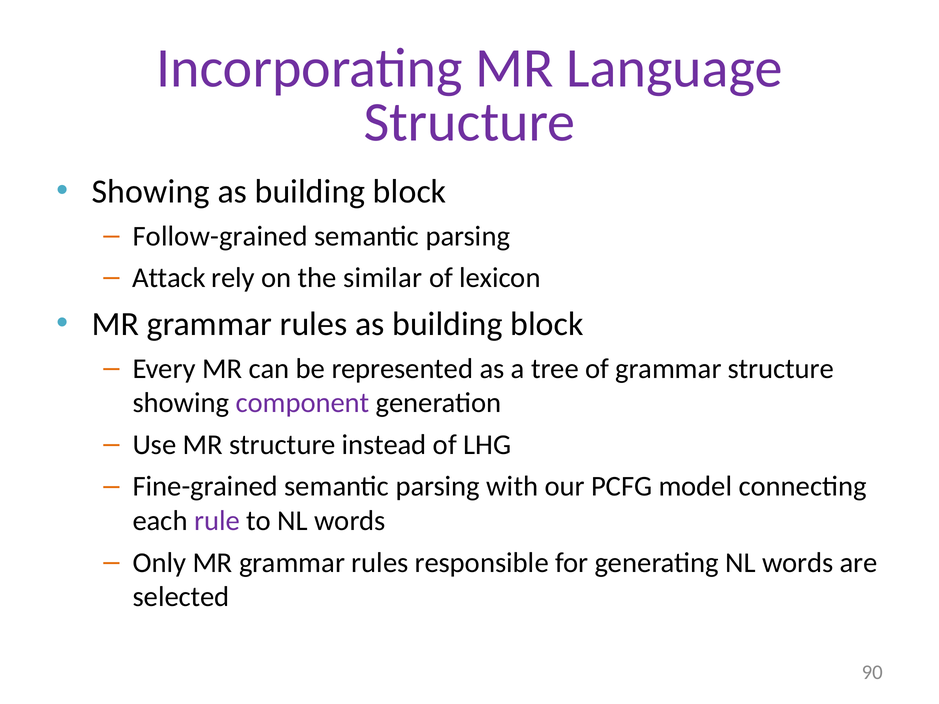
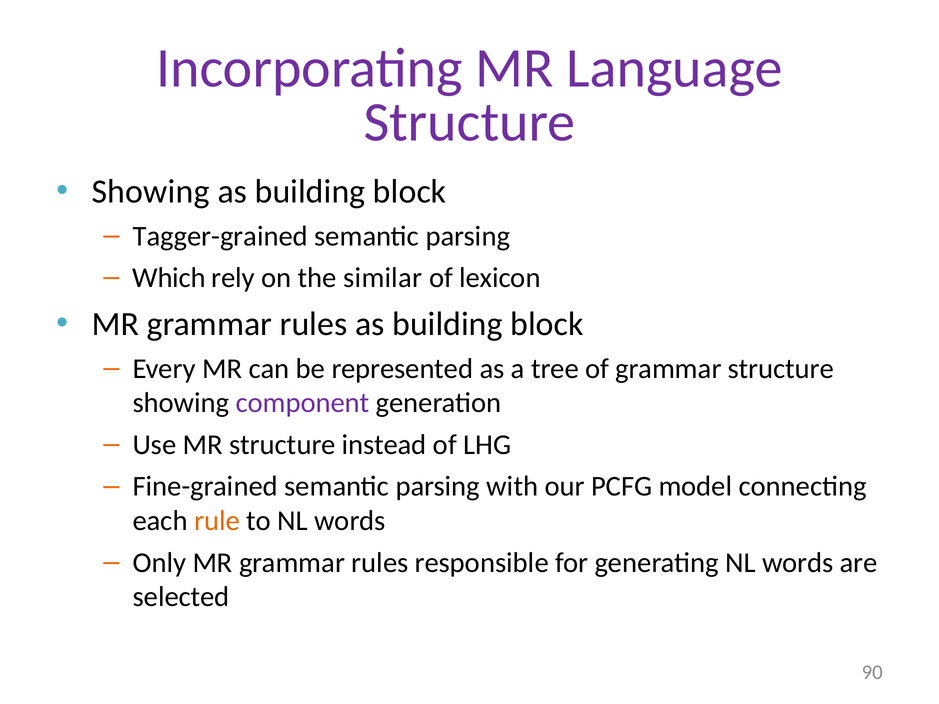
Follow-grained: Follow-grained -> Tagger-grained
Attack: Attack -> Which
rule colour: purple -> orange
